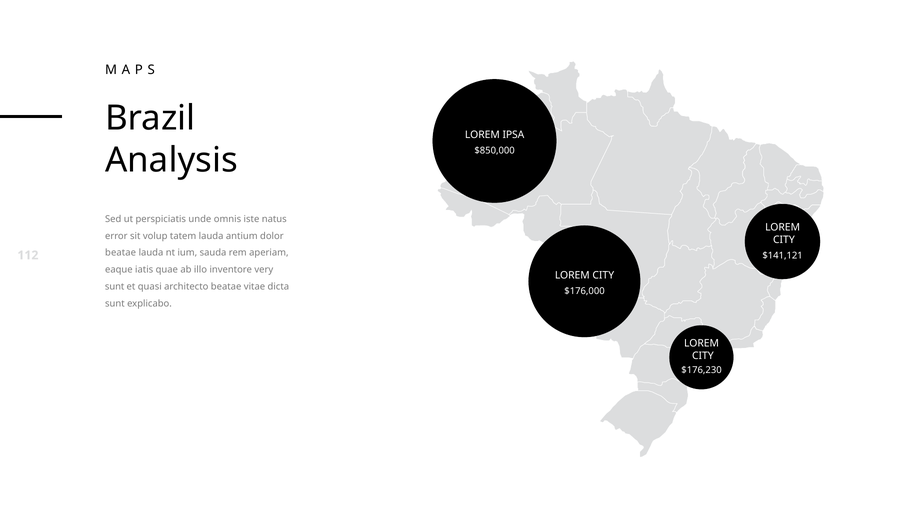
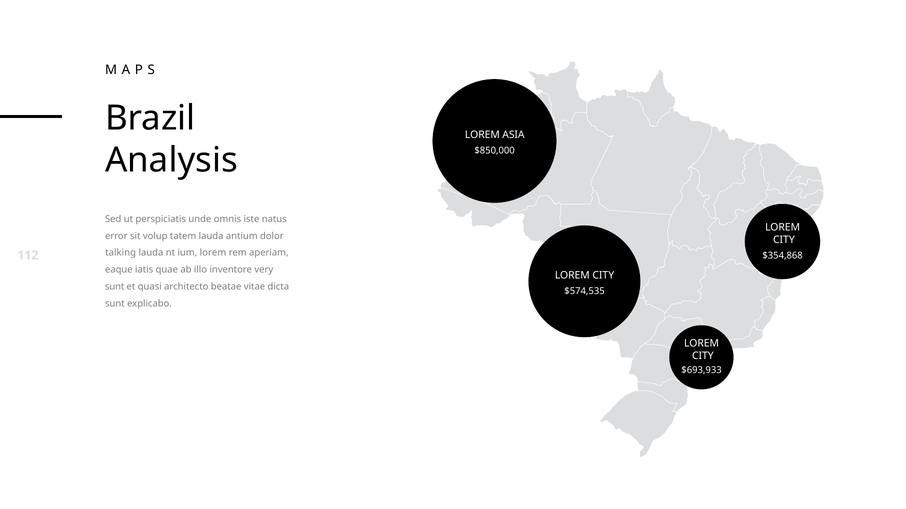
IPSA: IPSA -> ASIA
beatae at (121, 253): beatae -> talking
ium sauda: sauda -> lorem
$141,121: $141,121 -> $354,868
$176,000: $176,000 -> $574,535
$176,230: $176,230 -> $693,933
